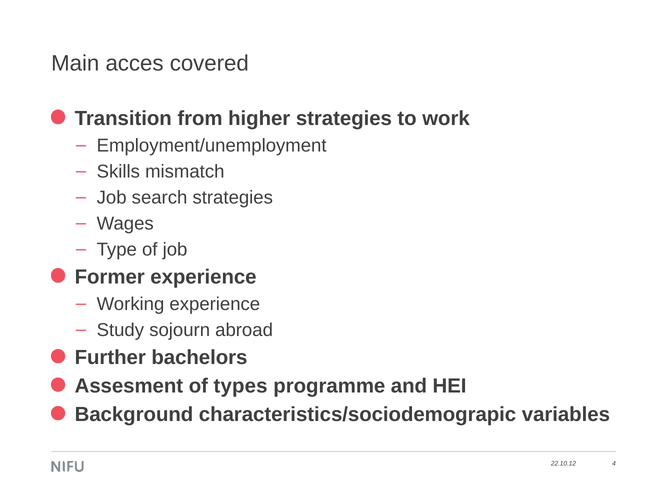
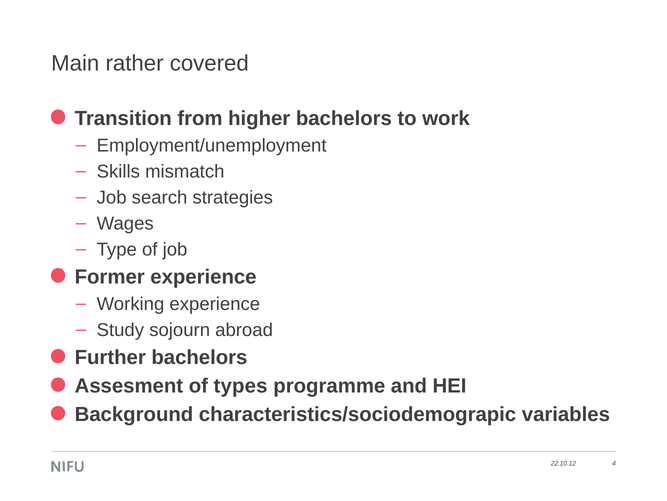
acces: acces -> rather
higher strategies: strategies -> bachelors
